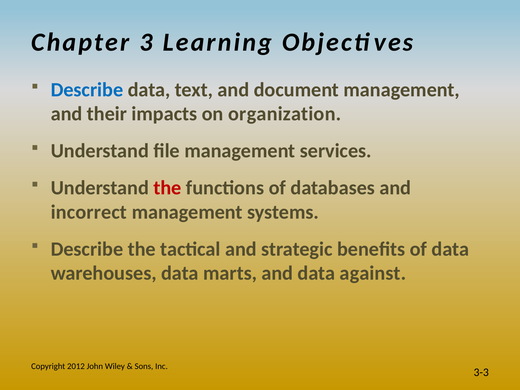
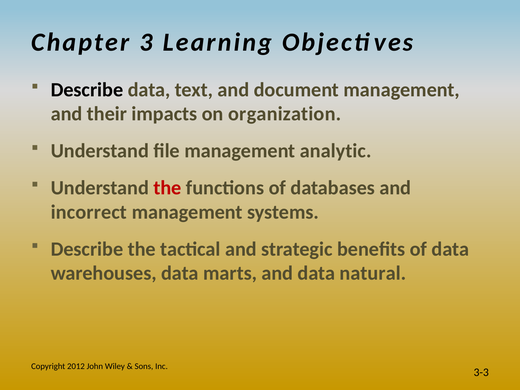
Describe at (87, 90) colour: blue -> black
services: services -> analytic
against: against -> natural
